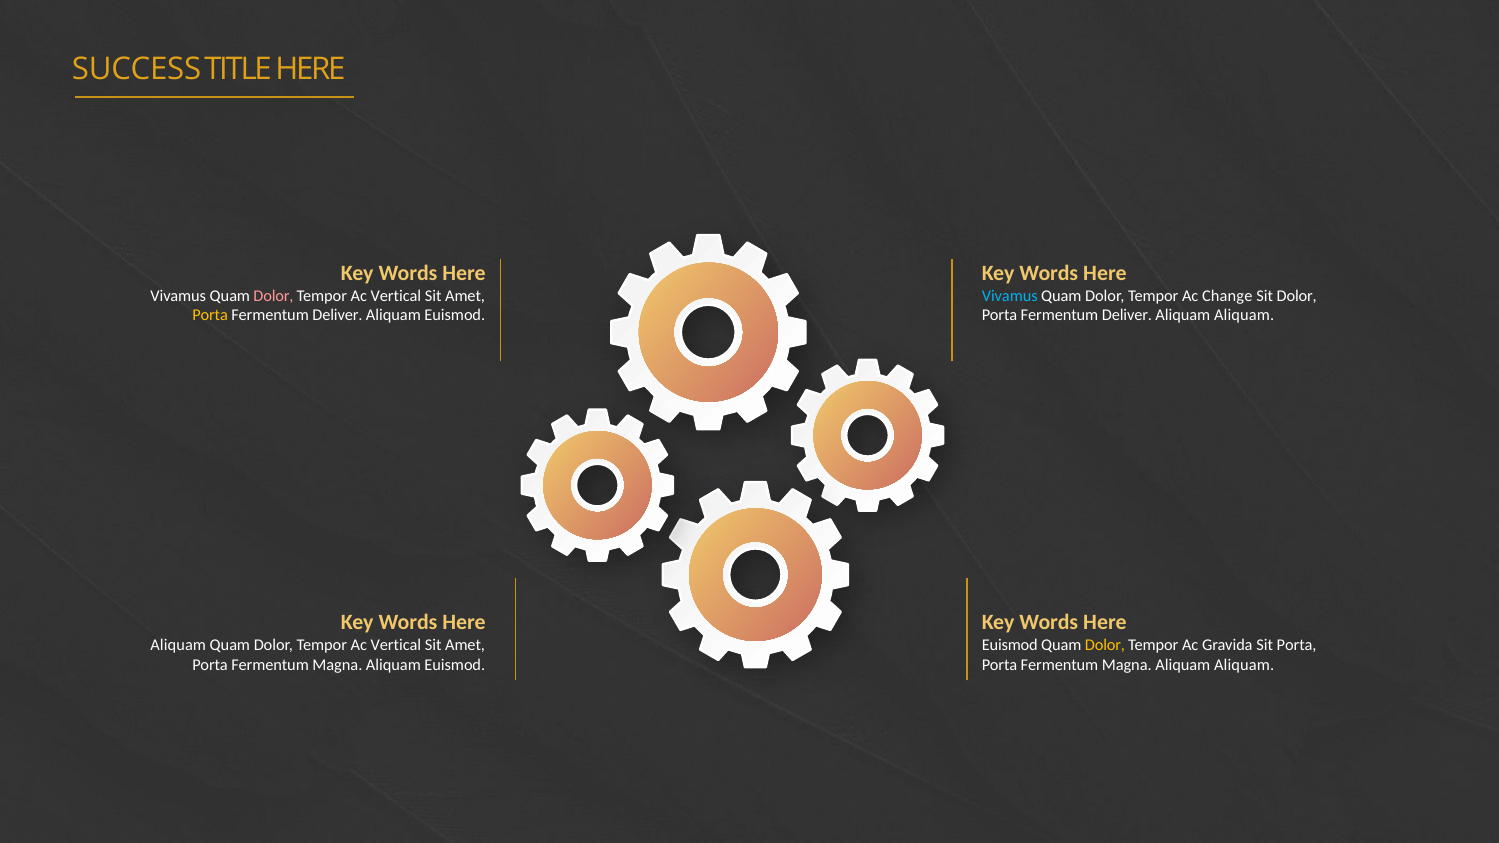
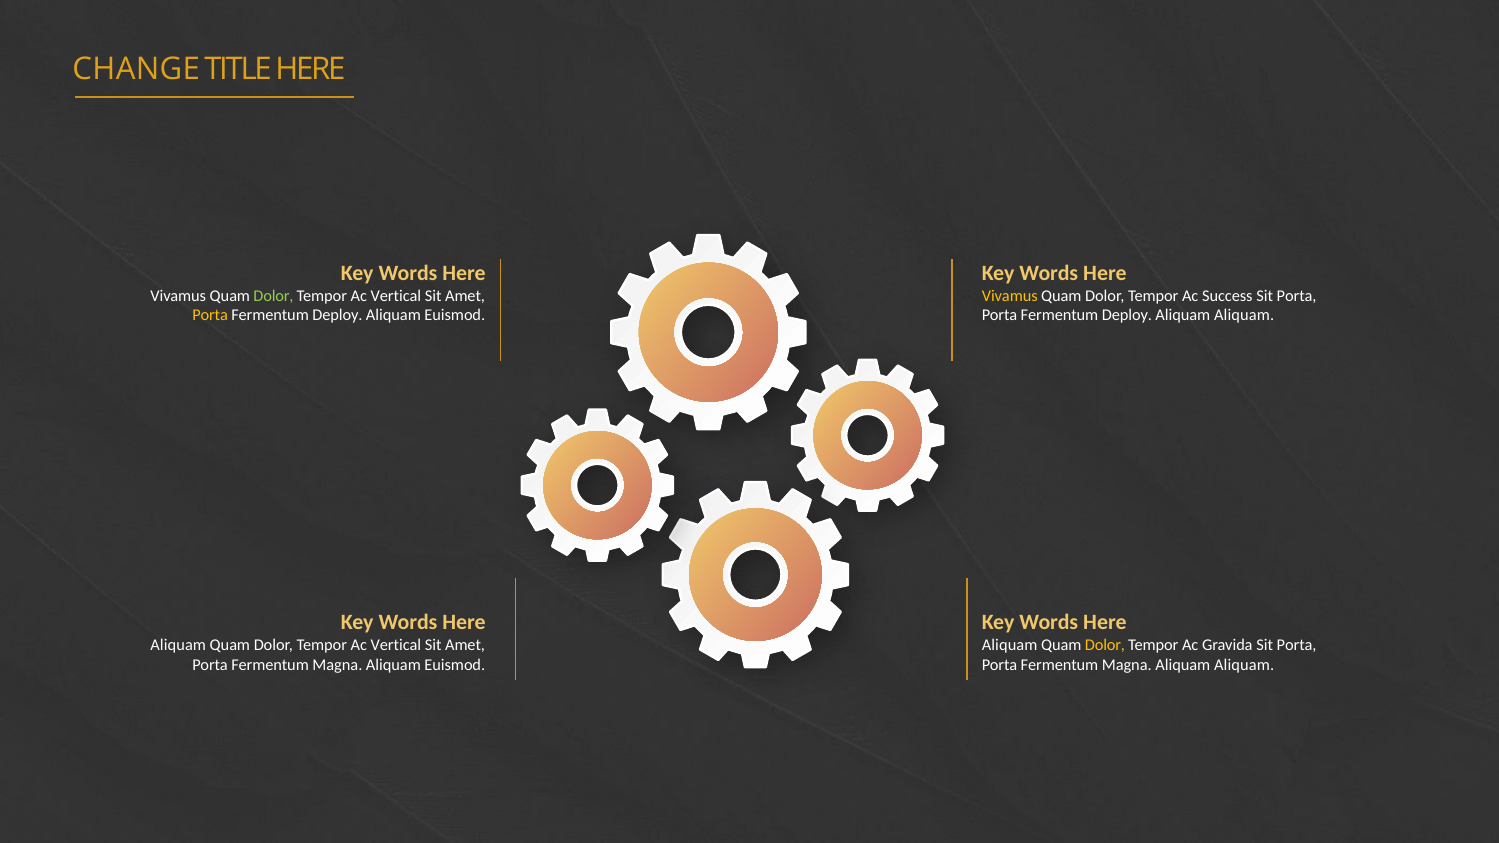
SUCCESS: SUCCESS -> CHANGE
Dolor at (273, 296) colour: pink -> light green
Vivamus at (1010, 296) colour: light blue -> yellow
Change: Change -> Success
Dolor at (1297, 296): Dolor -> Porta
Deliver at (337, 315): Deliver -> Deploy
Deliver at (1127, 315): Deliver -> Deploy
Euismod at (1010, 645): Euismod -> Aliquam
